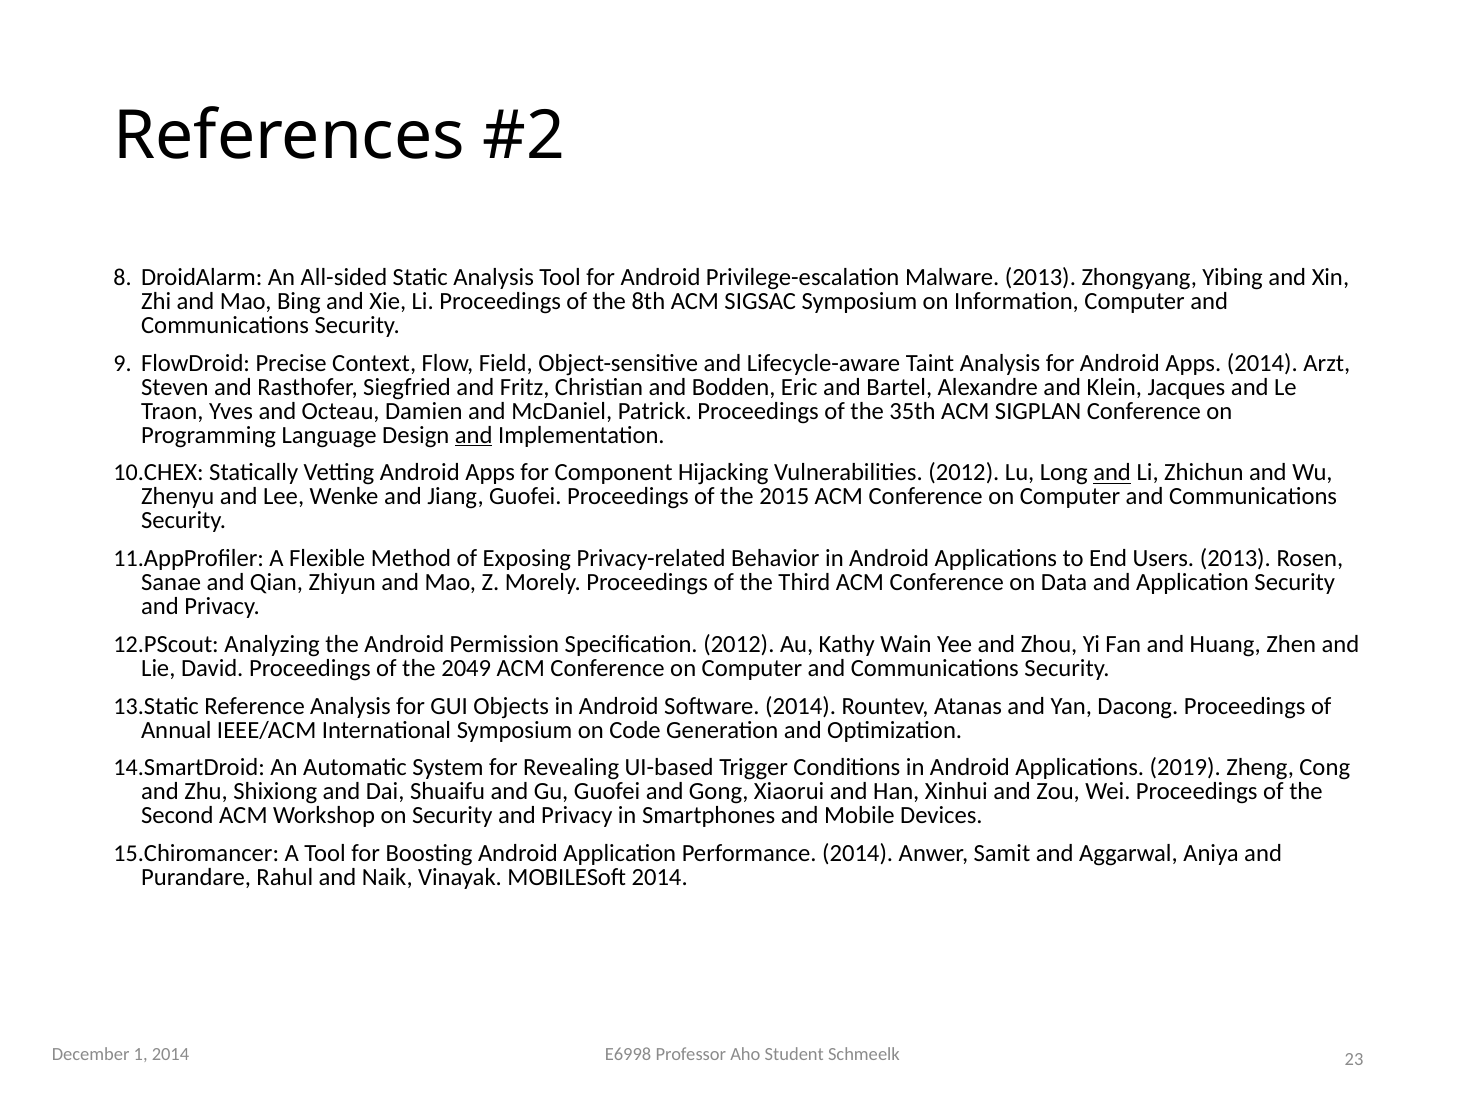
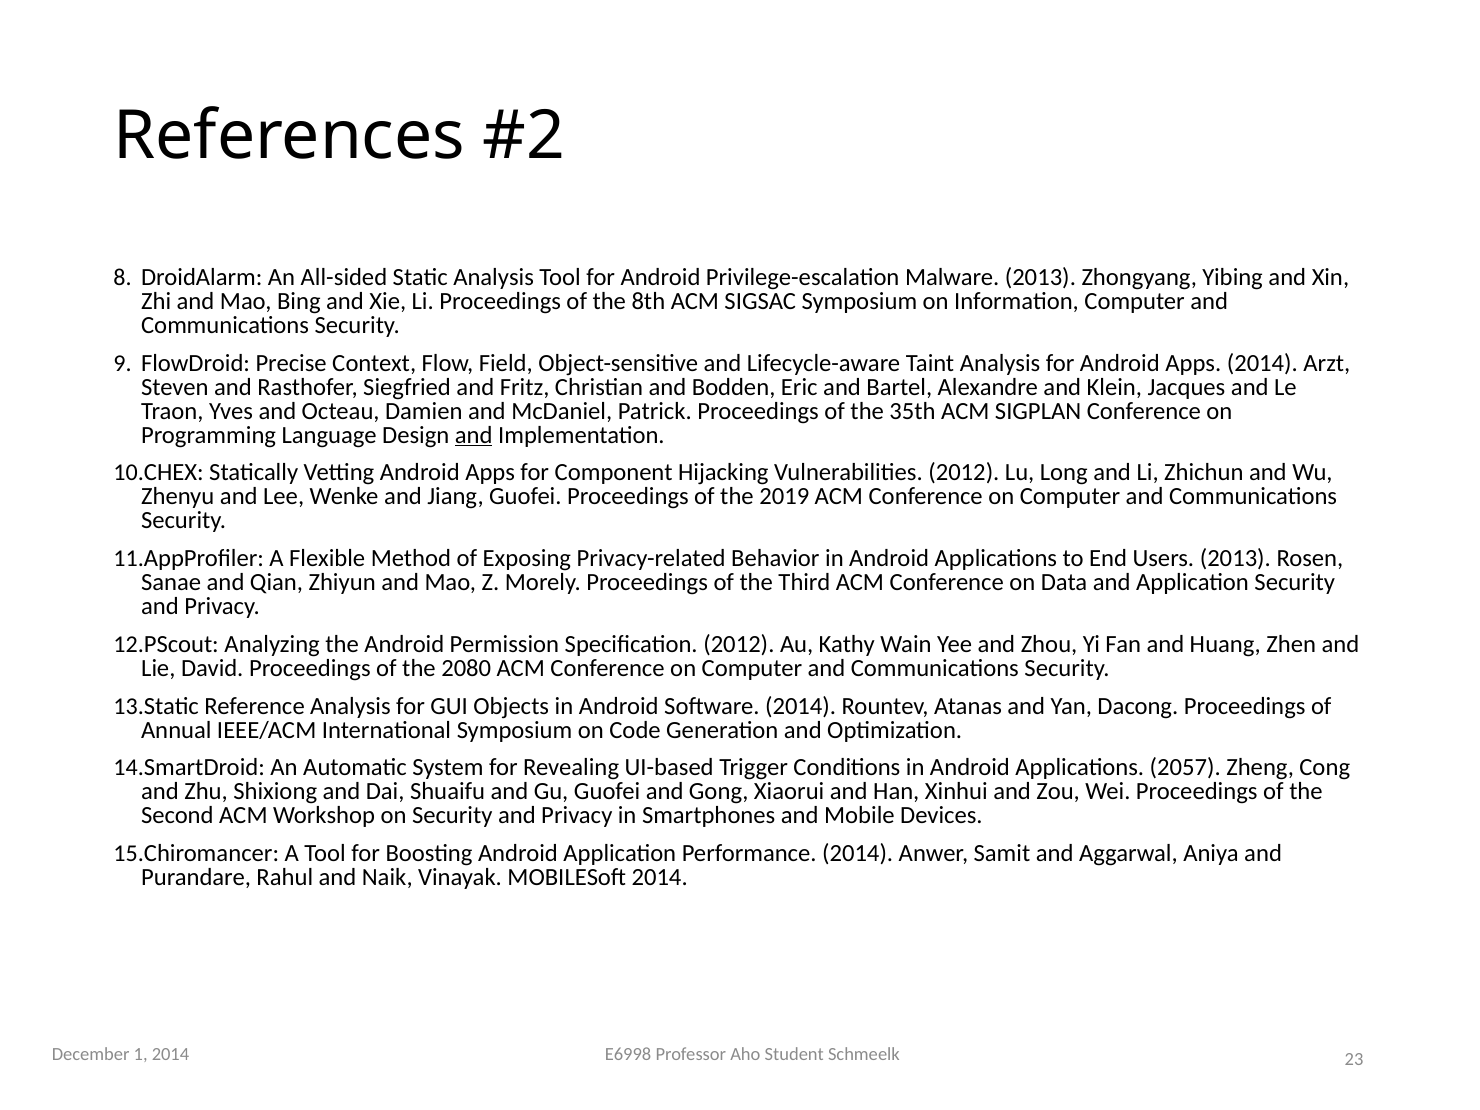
and at (1112, 473) underline: present -> none
2015: 2015 -> 2019
2049: 2049 -> 2080
2019: 2019 -> 2057
